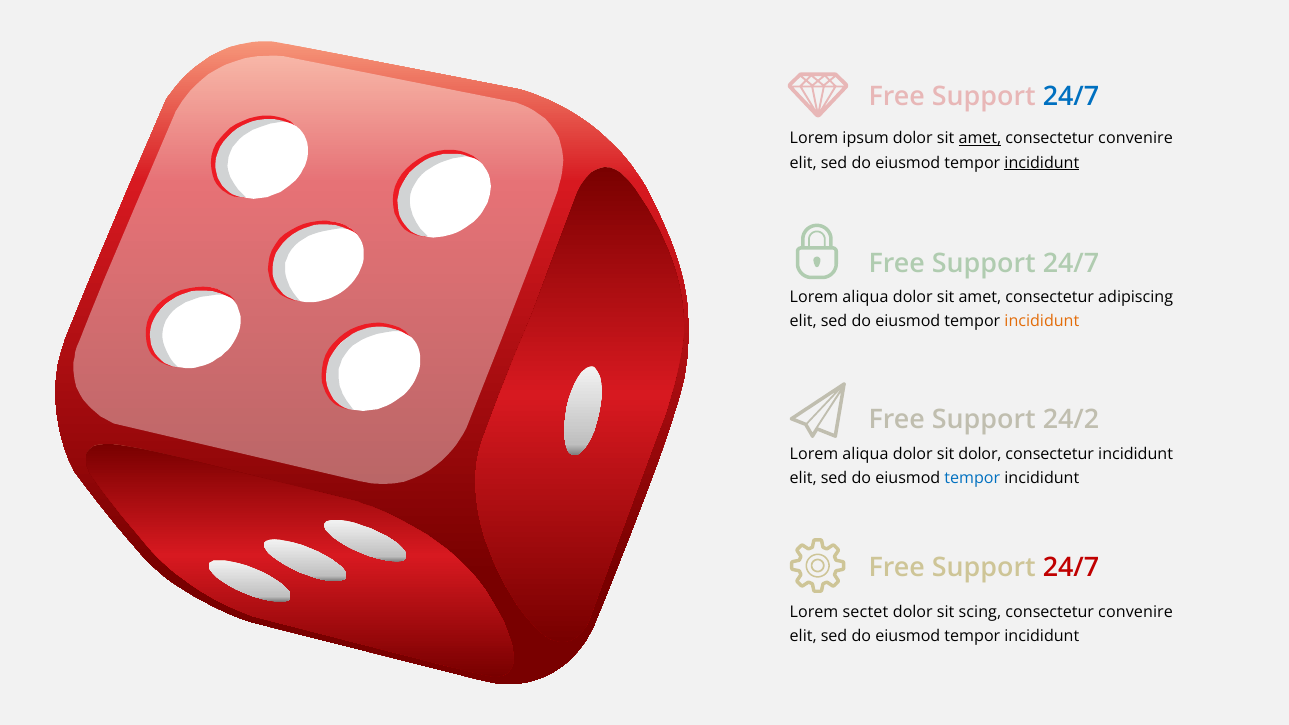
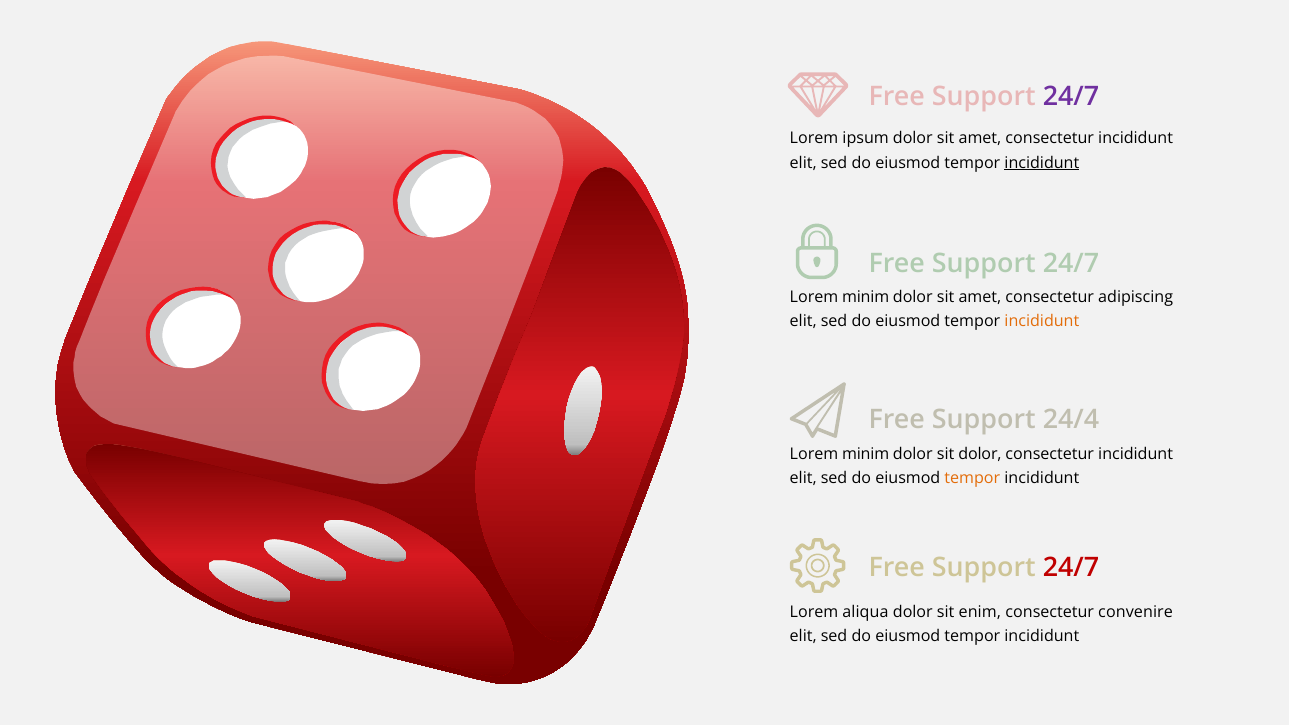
24/7 at (1071, 97) colour: blue -> purple
amet at (980, 139) underline: present -> none
convenire at (1136, 139): convenire -> incididunt
aliqua at (865, 297): aliqua -> minim
24/2: 24/2 -> 24/4
aliqua at (865, 454): aliqua -> minim
tempor at (972, 478) colour: blue -> orange
sectet: sectet -> aliqua
scing: scing -> enim
